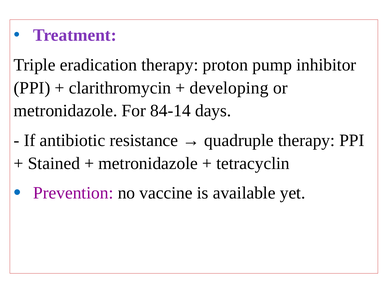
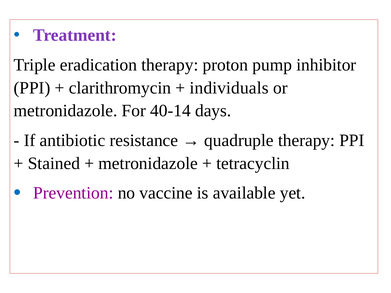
developing: developing -> individuals
84-14: 84-14 -> 40-14
